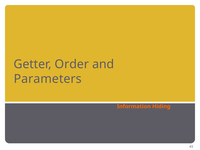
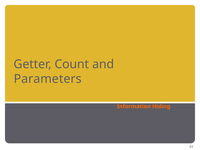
Order: Order -> Count
